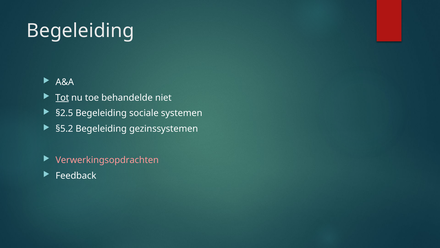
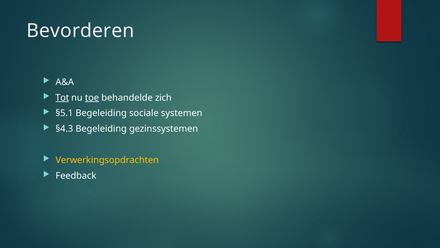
Begeleiding at (81, 31): Begeleiding -> Bevorderen
toe underline: none -> present
niet: niet -> zich
§2.5: §2.5 -> §5.1
§5.2: §5.2 -> §4.3
Verwerkingsopdrachten colour: pink -> yellow
